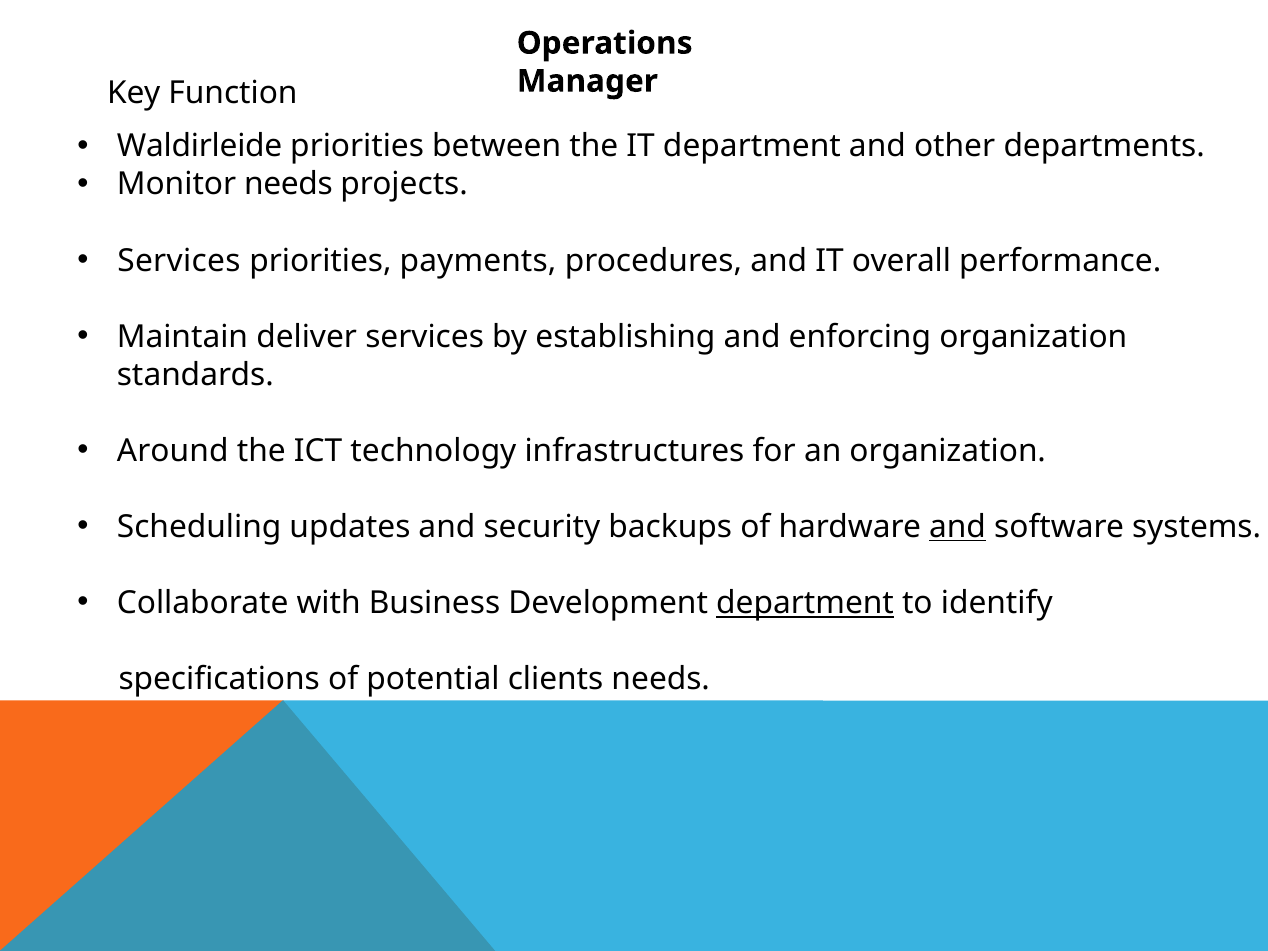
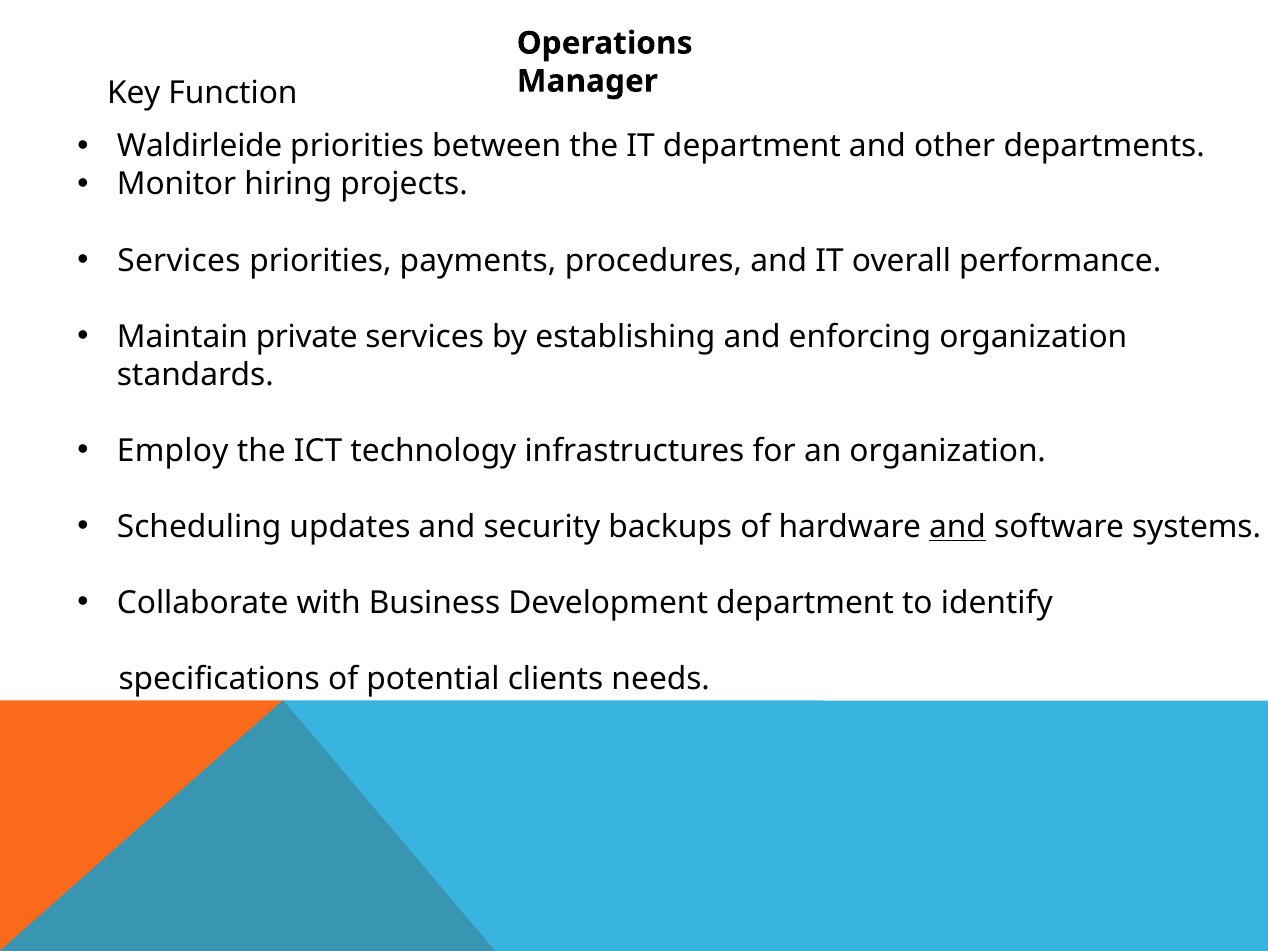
Monitor needs: needs -> hiring
deliver: deliver -> private
Around: Around -> Employ
department at (805, 603) underline: present -> none
